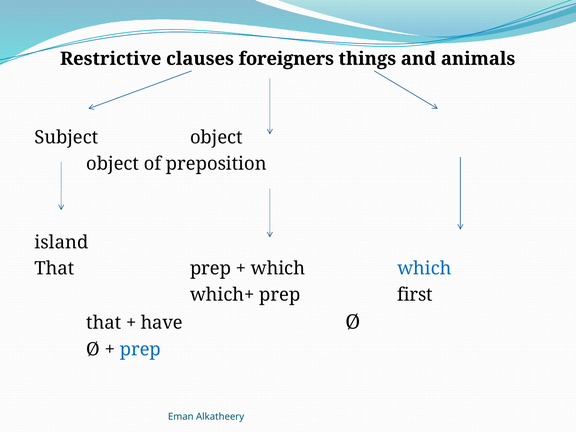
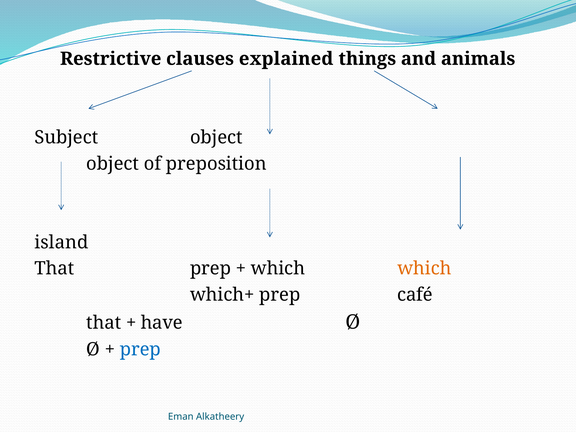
foreigners: foreigners -> explained
which at (424, 269) colour: blue -> orange
first: first -> café
